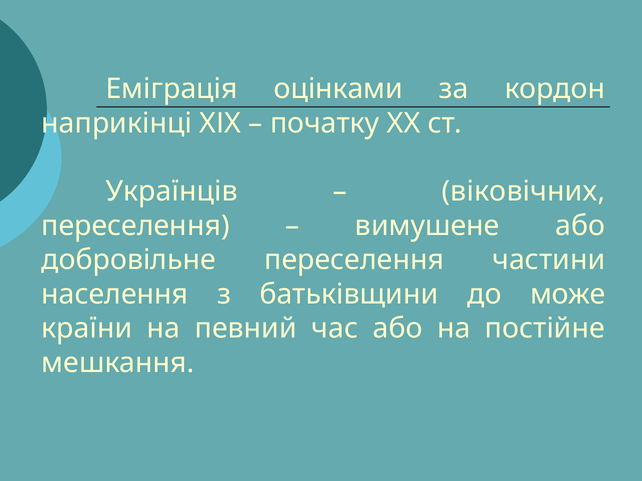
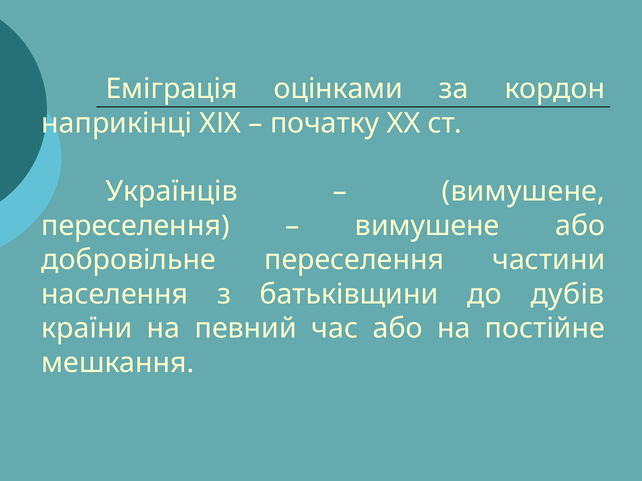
віковічних at (523, 192): віковічних -> вимушене
може: може -> дубів
